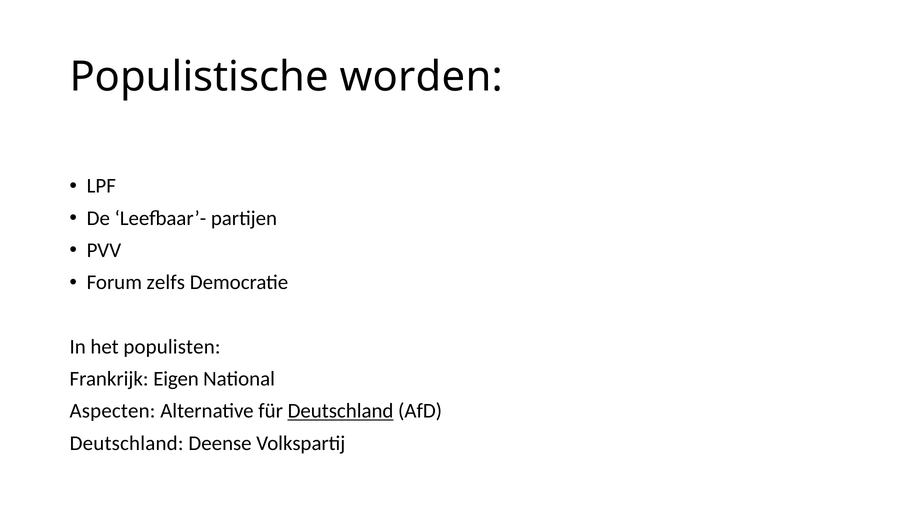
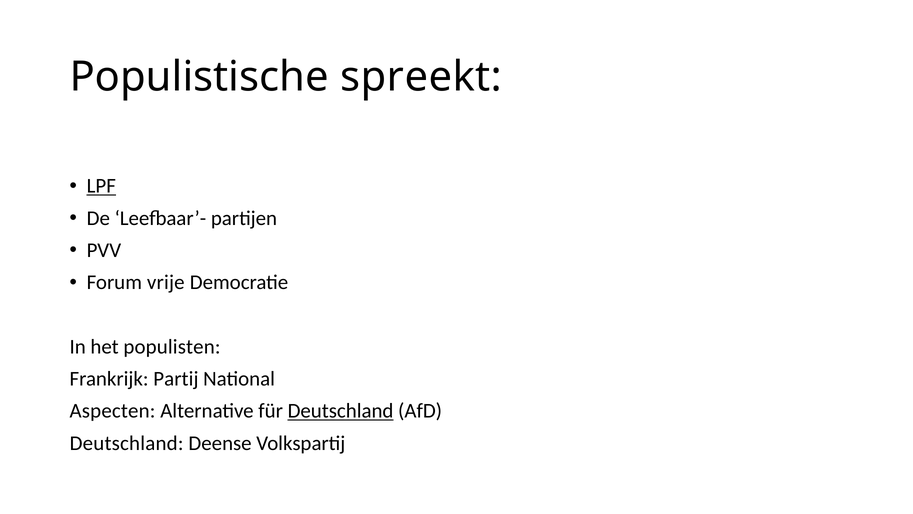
worden: worden -> spreekt
LPF underline: none -> present
zelfs: zelfs -> vrije
Eigen: Eigen -> Partij
